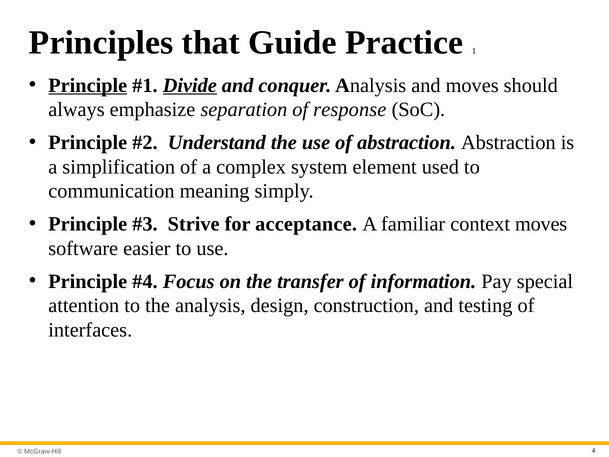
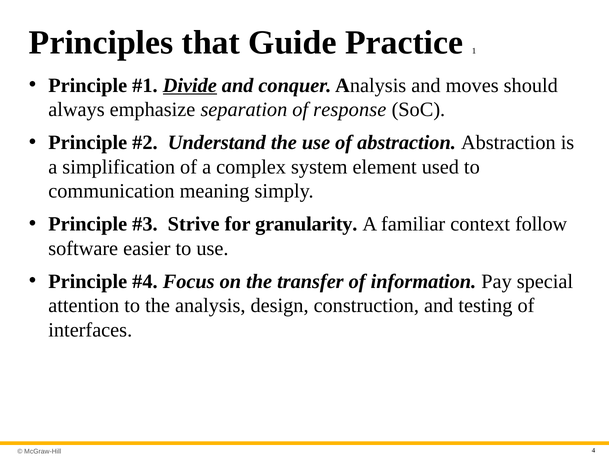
Principle at (88, 85) underline: present -> none
acceptance: acceptance -> granularity
context moves: moves -> follow
